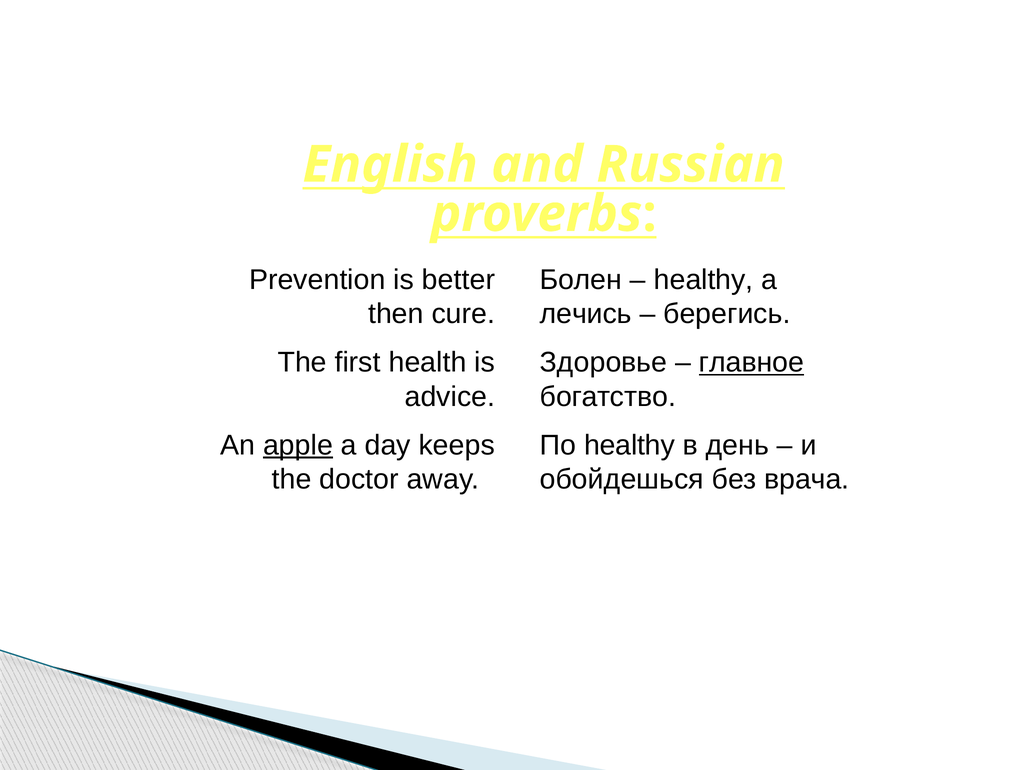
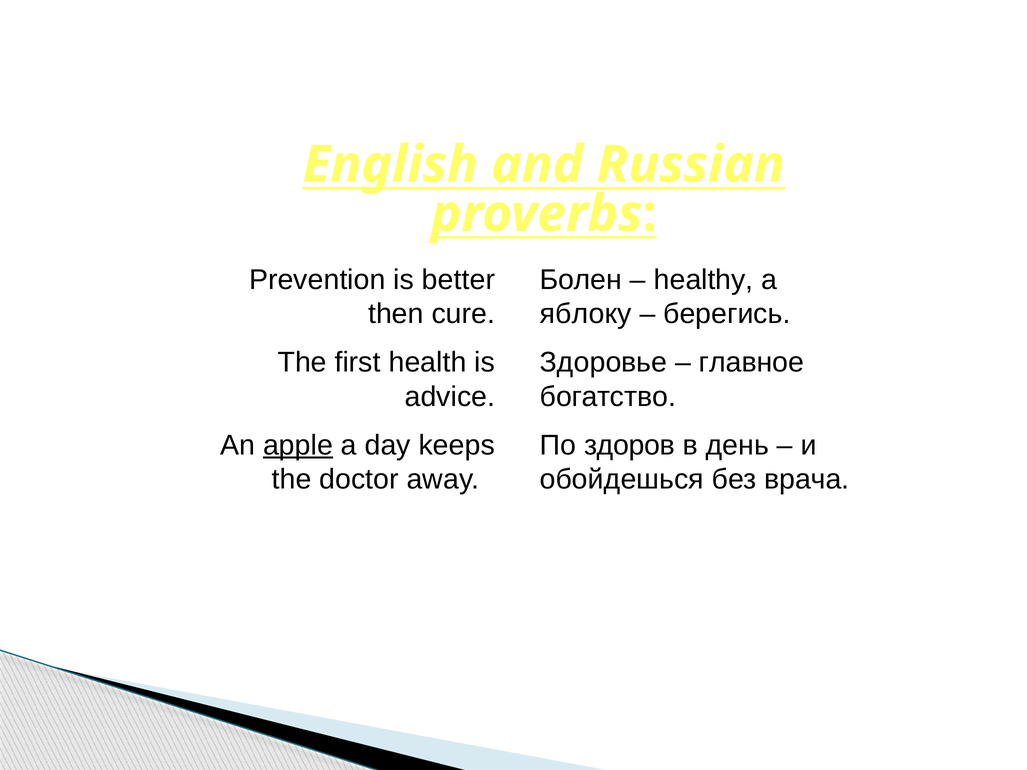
лечись: лечись -> яблоку
главное underline: present -> none
По healthy: healthy -> здоров
